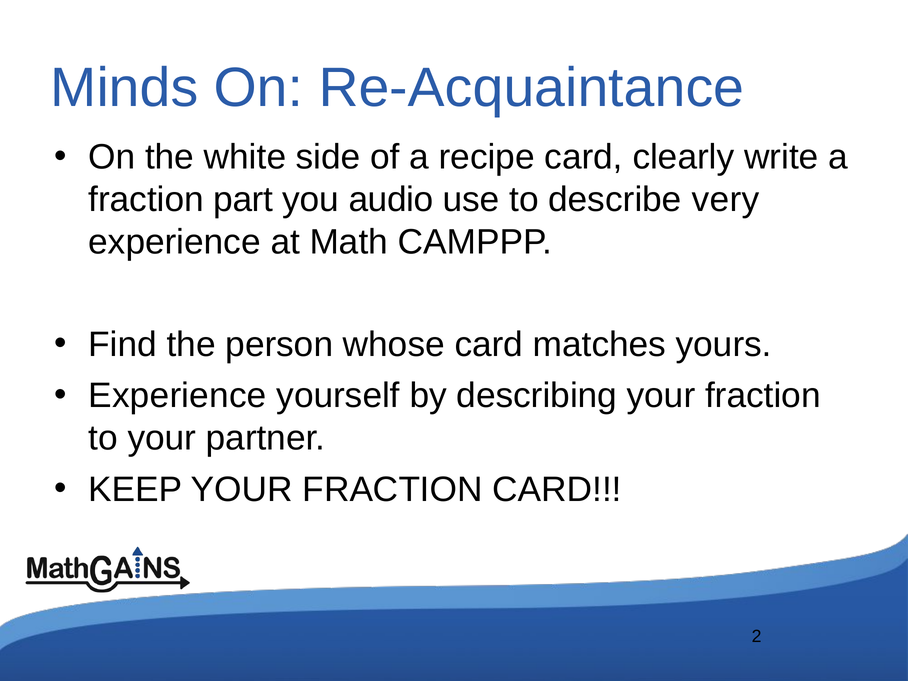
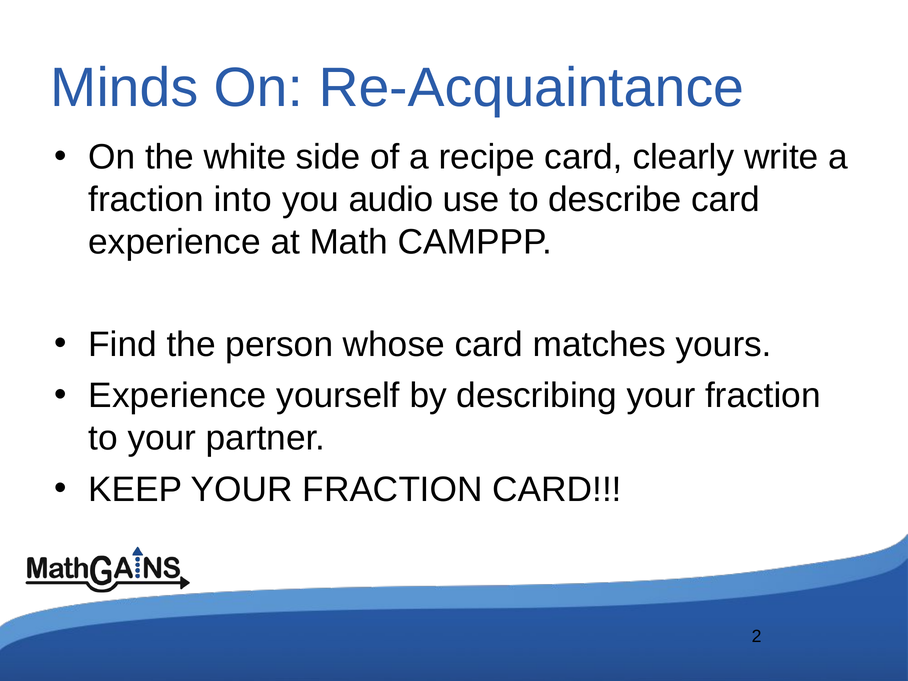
part: part -> into
describe very: very -> card
